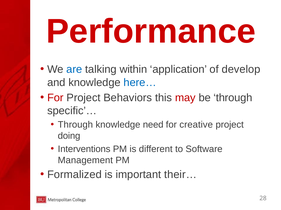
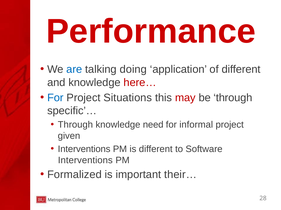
within: within -> doing
of develop: develop -> different
here… colour: blue -> red
For at (55, 98) colour: red -> blue
Behaviors: Behaviors -> Situations
creative: creative -> informal
doing: doing -> given
Management at (85, 161): Management -> Interventions
